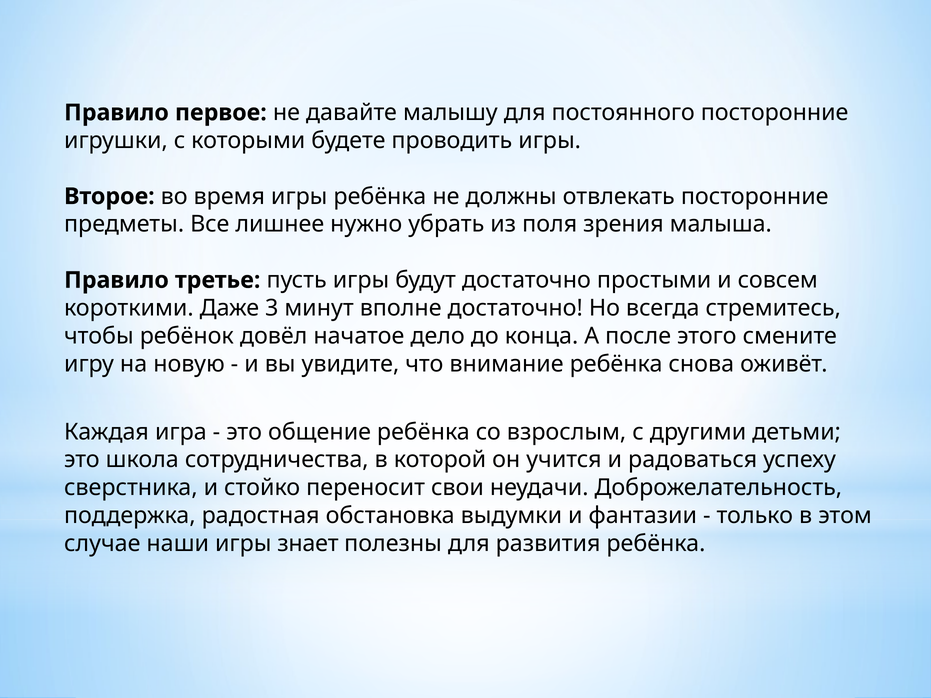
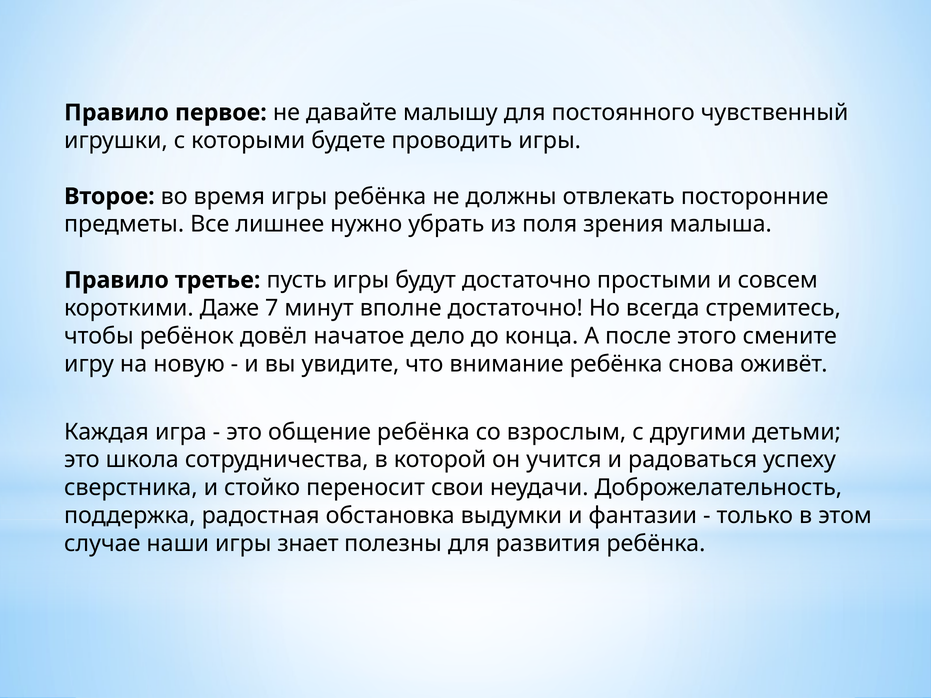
постоянного посторонние: посторонние -> чувственный
3: 3 -> 7
